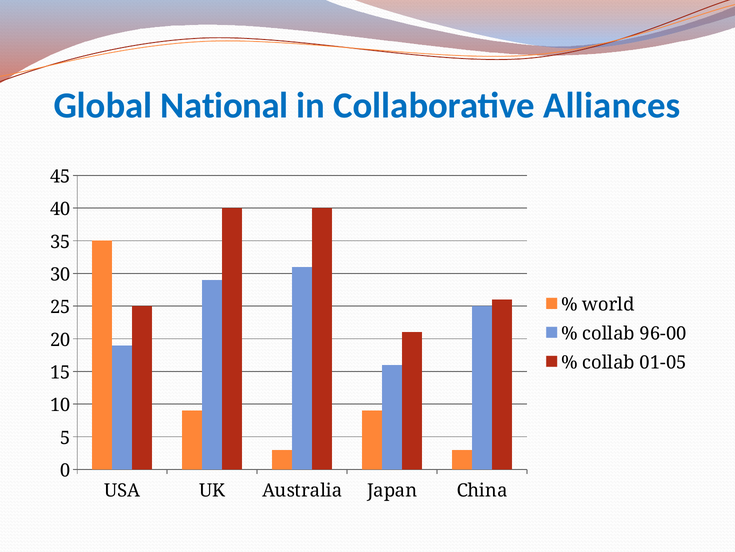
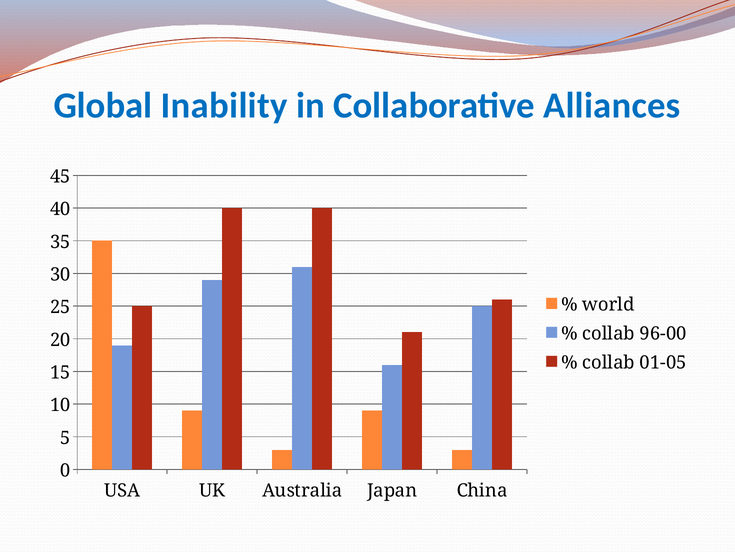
National: National -> Inability
